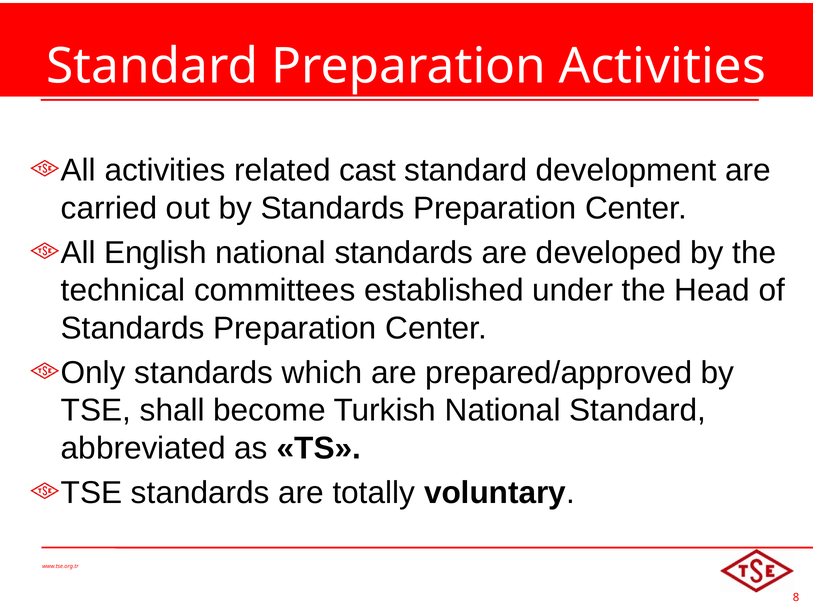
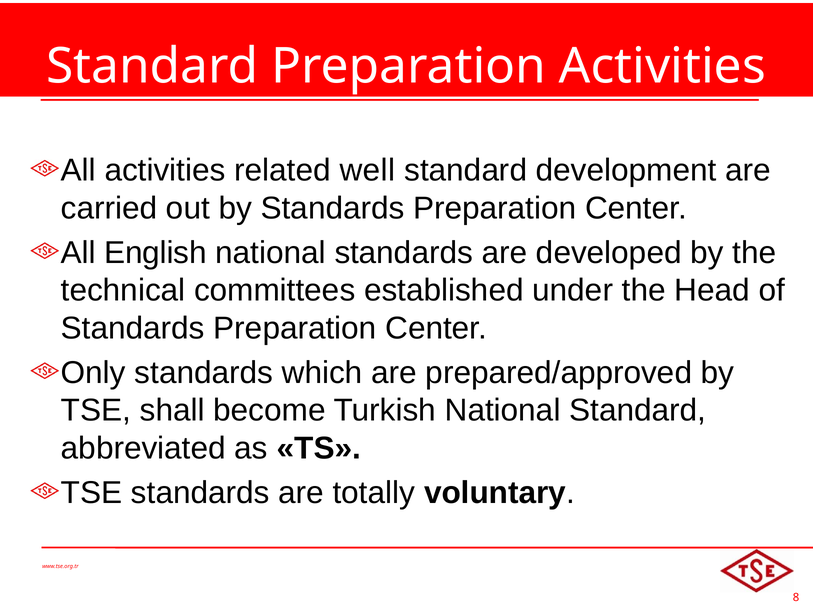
cast: cast -> well
